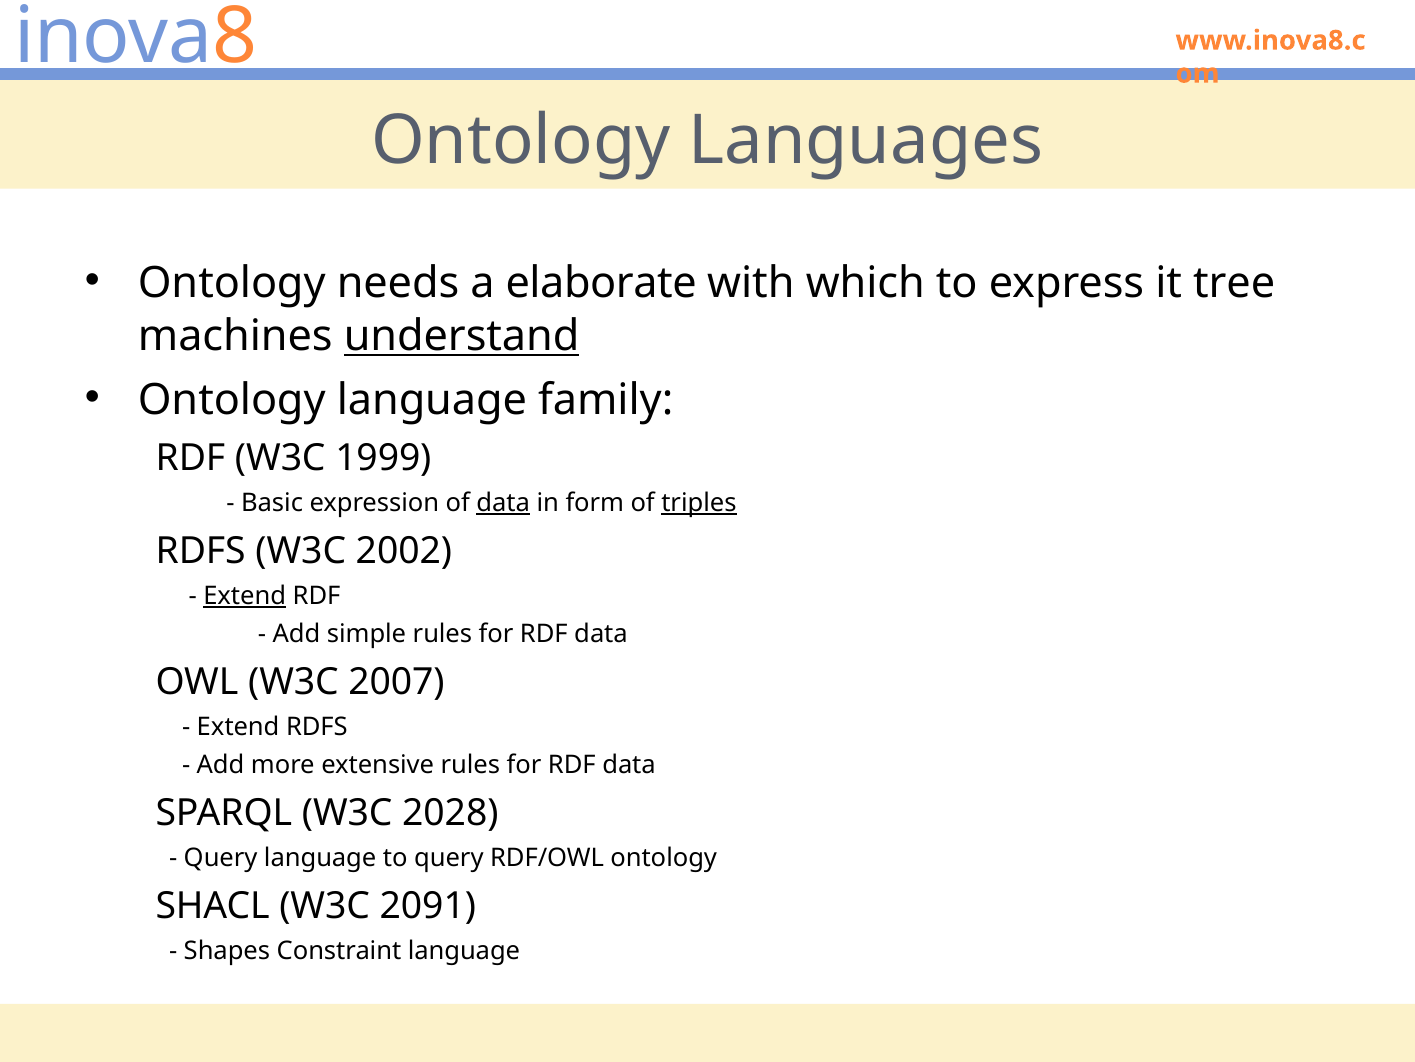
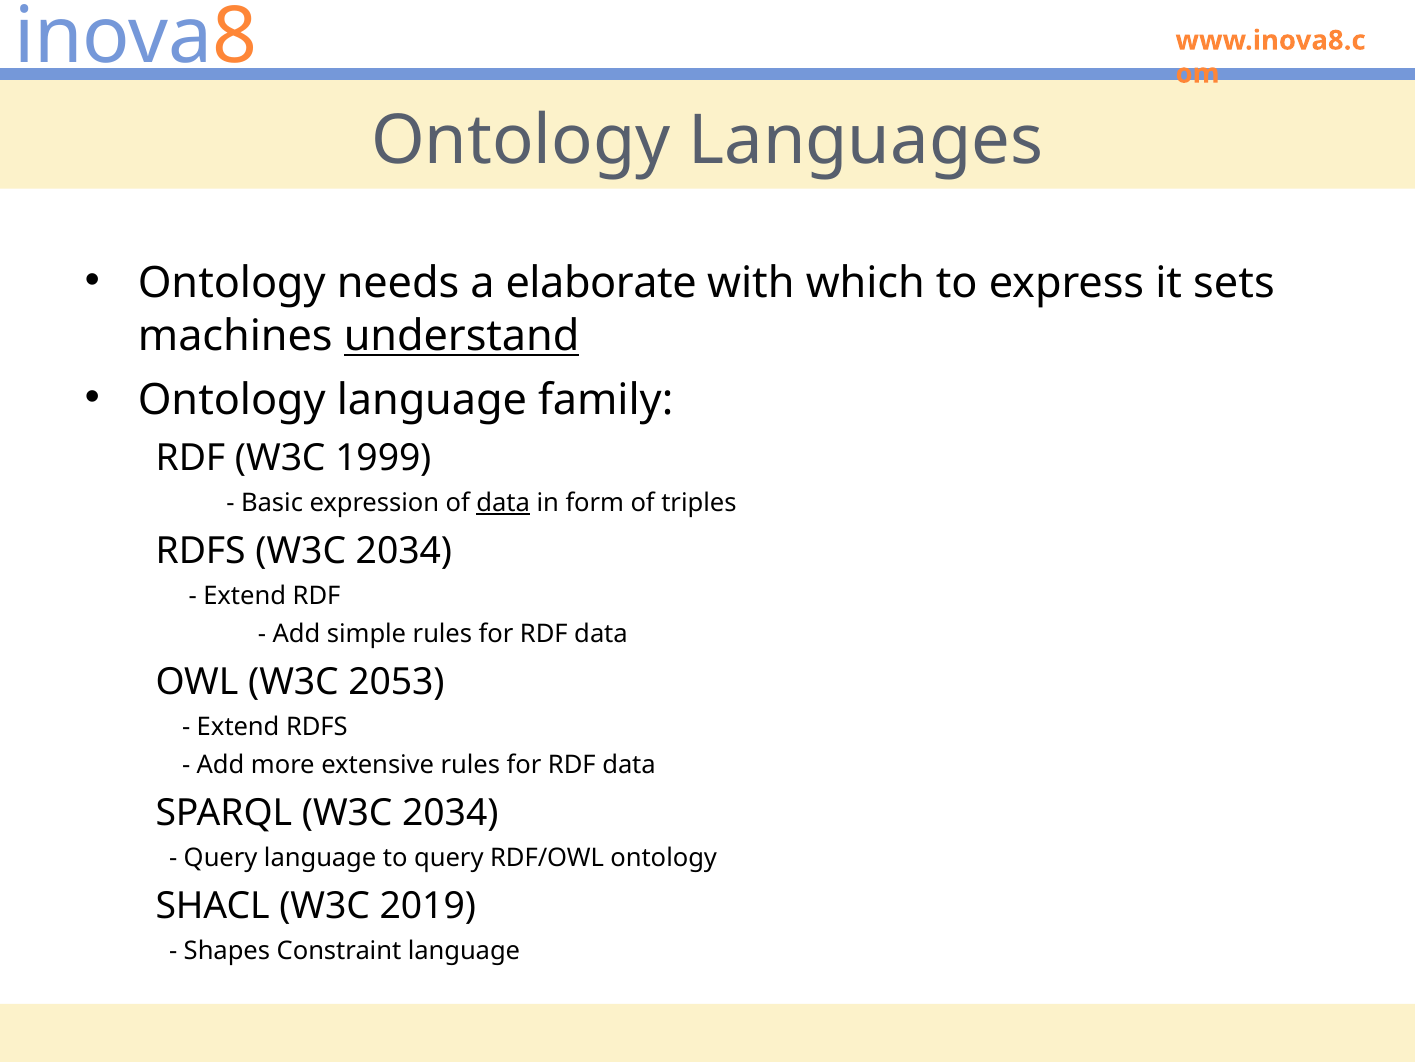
tree: tree -> sets
triples underline: present -> none
RDFS W3C 2002: 2002 -> 2034
Extend at (245, 596) underline: present -> none
2007: 2007 -> 2053
SPARQL W3C 2028: 2028 -> 2034
2091: 2091 -> 2019
